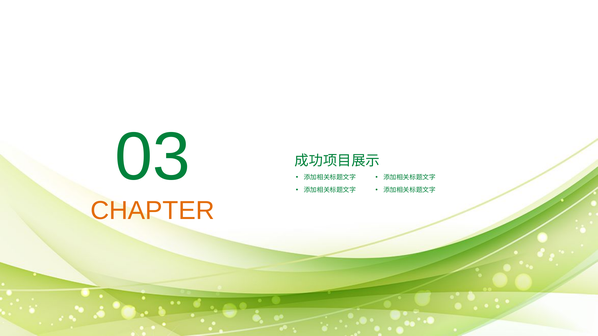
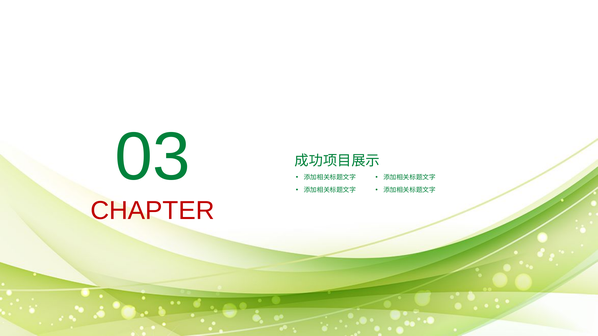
CHAPTER colour: orange -> red
